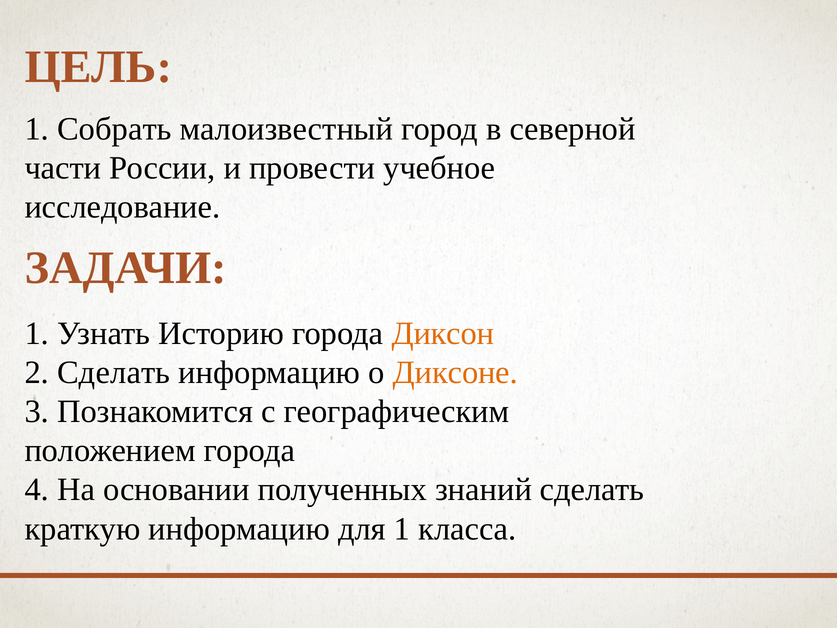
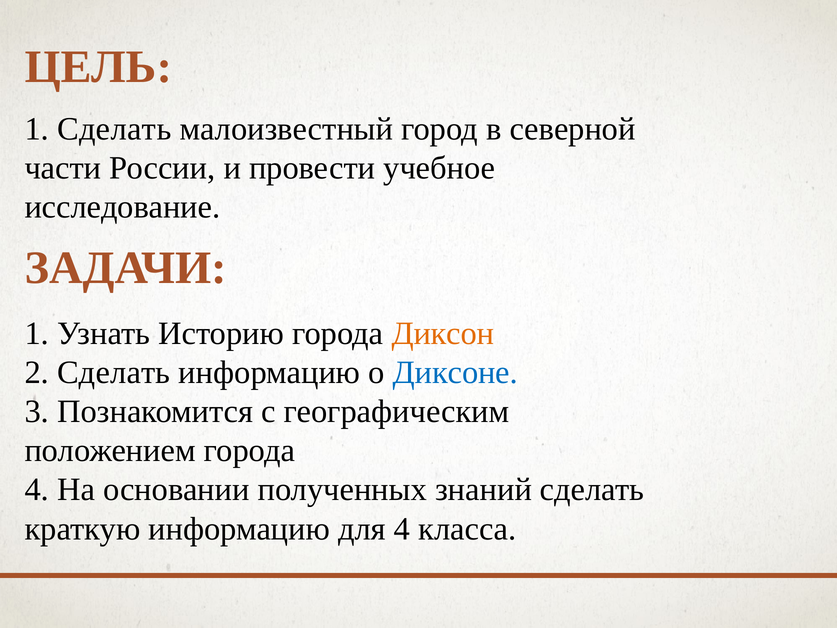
1 Собрать: Собрать -> Сделать
Диксоне colour: orange -> blue
для 1: 1 -> 4
